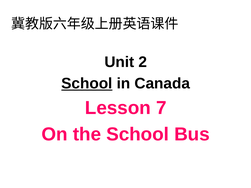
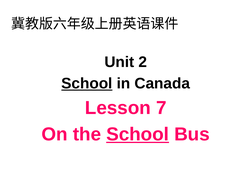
School at (138, 134) underline: none -> present
